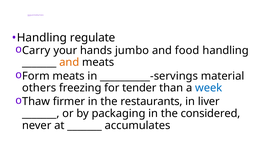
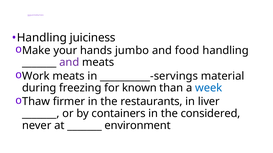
regulate: regulate -> juiciness
Carry: Carry -> Make
and at (69, 63) colour: orange -> purple
Form: Form -> Work
others: others -> during
tender: tender -> known
packaging: packaging -> containers
accumulates: accumulates -> environment
